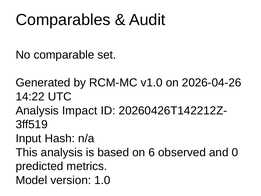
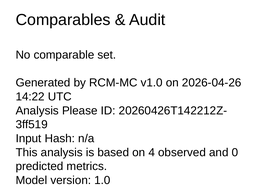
Impact: Impact -> Please
6: 6 -> 4
